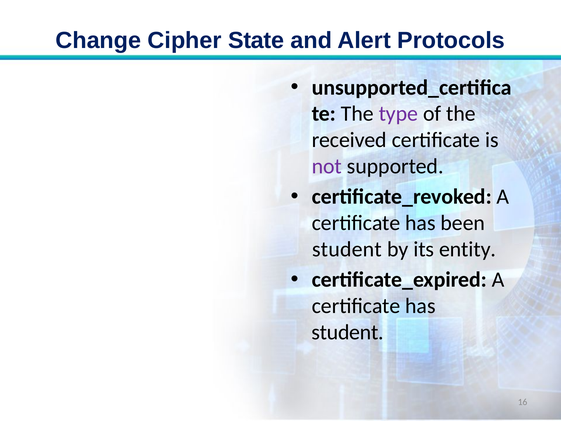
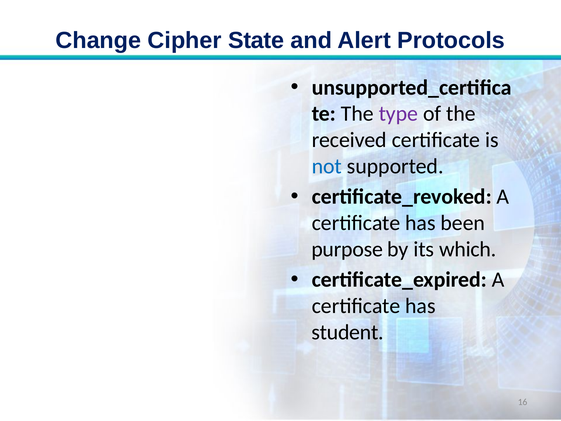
not colour: purple -> blue
student at (347, 249): student -> purpose
entity: entity -> which
